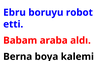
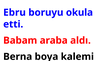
robot: robot -> okula
